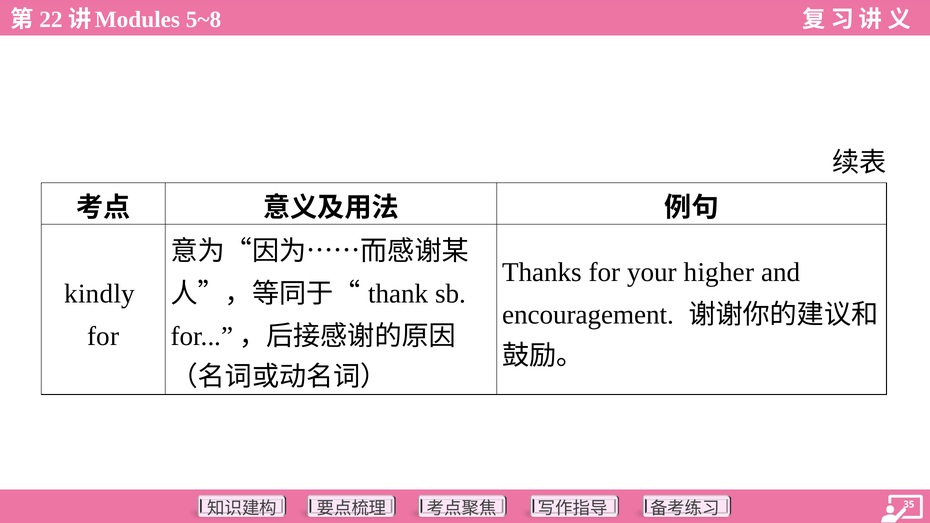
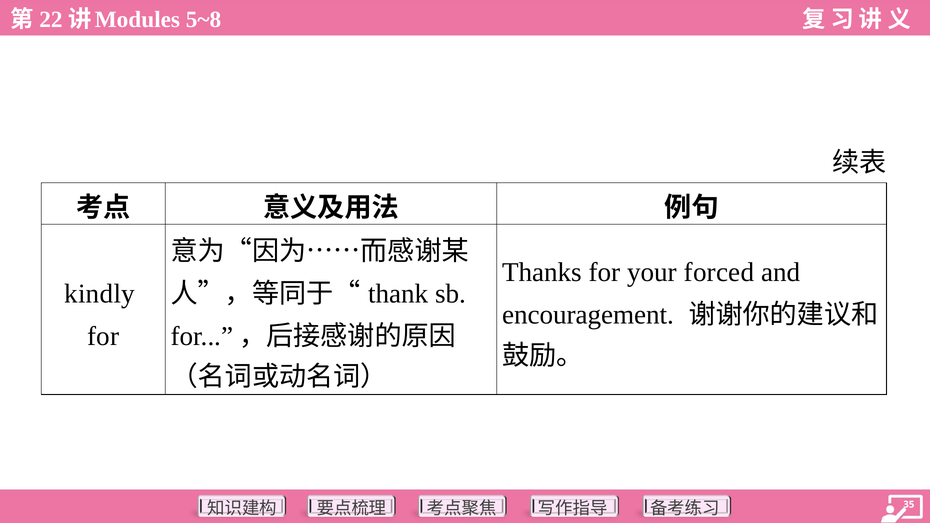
higher: higher -> forced
